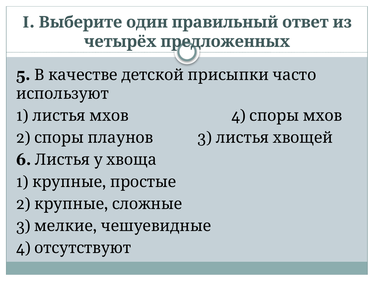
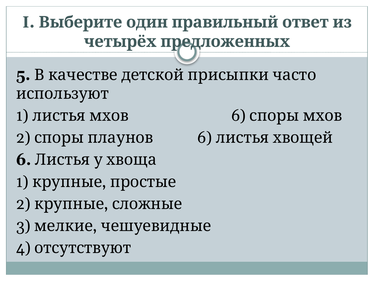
4 at (239, 115): 4 -> 6
3 at (205, 137): 3 -> 6
